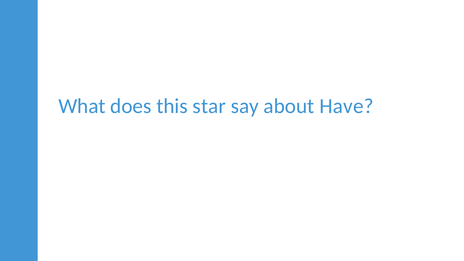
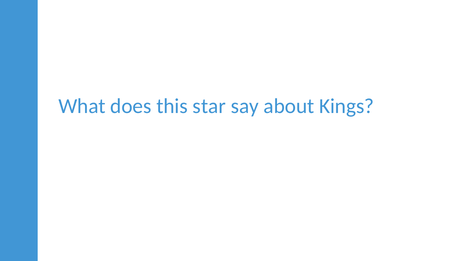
Have: Have -> Kings
